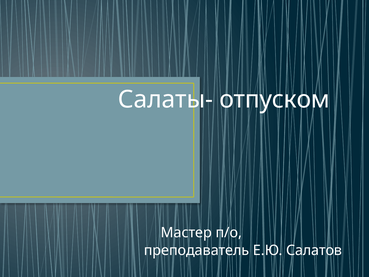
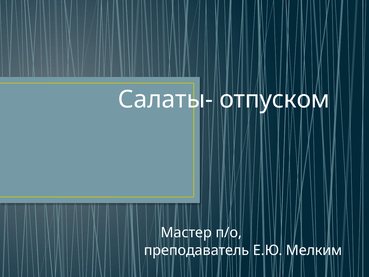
Салатов: Салатов -> Мелким
